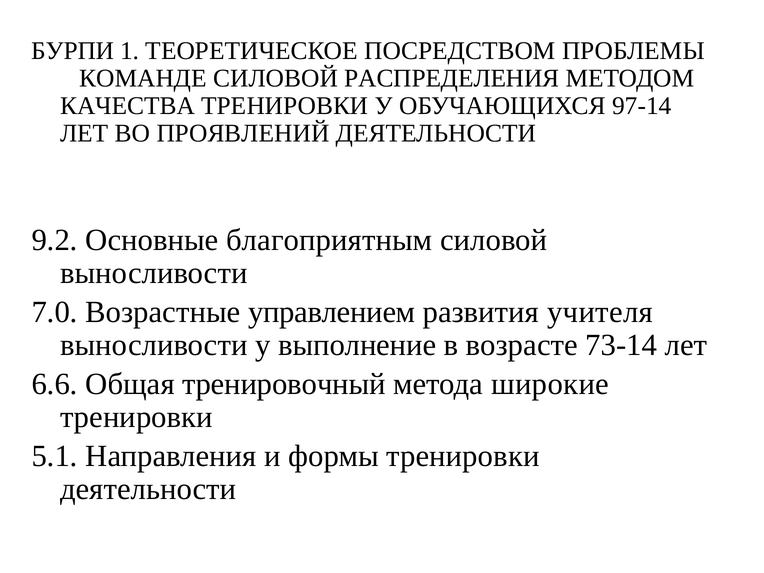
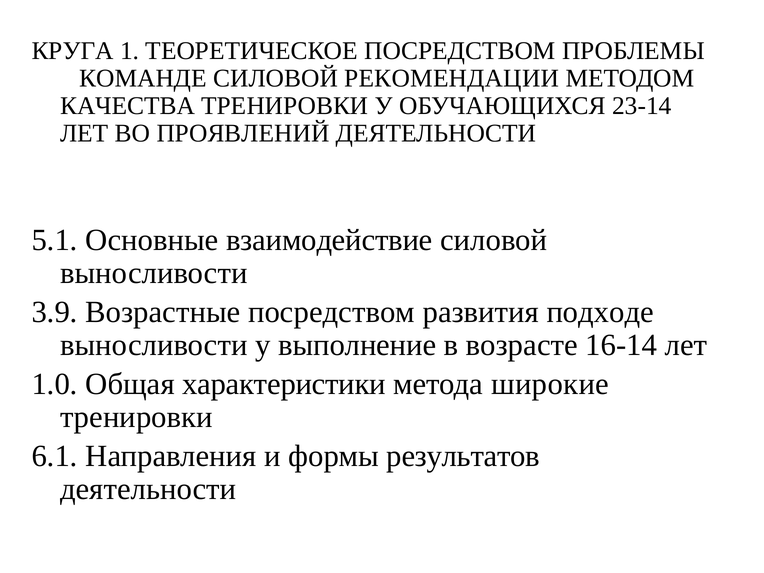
БУРПИ: БУРПИ -> КРУГА
РАСПРЕДЕЛЕНИЯ: РАСПРЕДЕЛЕНИЯ -> РЕКОМЕНДАЦИИ
97-14: 97-14 -> 23-14
9.2: 9.2 -> 5.1
благоприятным: благоприятным -> взаимодействие
7.0: 7.0 -> 3.9
Возрастные управлением: управлением -> посредством
учителя: учителя -> подходе
73-14: 73-14 -> 16-14
6.6: 6.6 -> 1.0
тренировочный: тренировочный -> характеристики
5.1: 5.1 -> 6.1
формы тренировки: тренировки -> результатов
